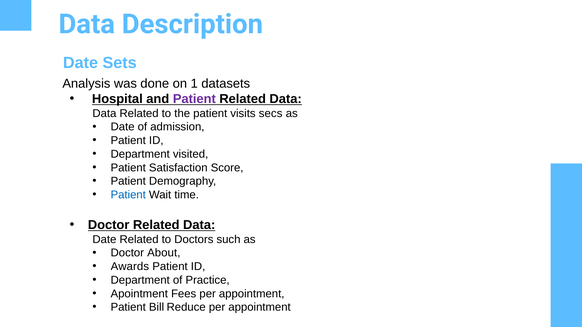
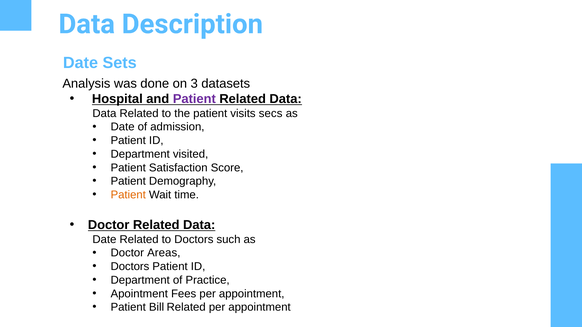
1: 1 -> 3
Patient at (128, 195) colour: blue -> orange
About: About -> Areas
Awards at (130, 267): Awards -> Doctors
Bill Reduce: Reduce -> Related
